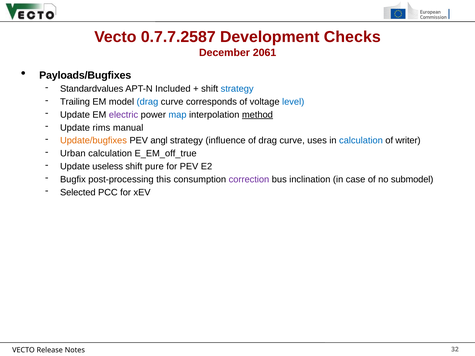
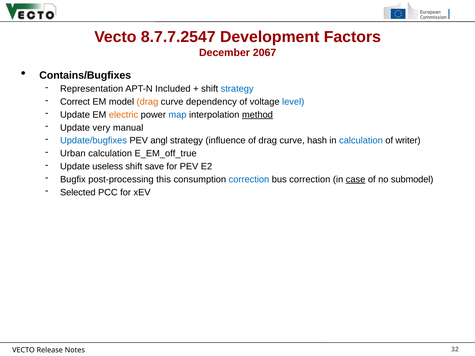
0.7.7.2587: 0.7.7.2587 -> 8.7.7.2547
Checks: Checks -> Factors
2061: 2061 -> 2067
Payloads/Bugfixes: Payloads/Bugfixes -> Contains/Bugfixes
Standardvalues: Standardvalues -> Representation
Trailing: Trailing -> Correct
drag at (147, 102) colour: blue -> orange
corresponds: corresponds -> dependency
electric colour: purple -> orange
rims: rims -> very
Update/bugfixes colour: orange -> blue
uses: uses -> hash
pure: pure -> save
correction at (249, 180) colour: purple -> blue
bus inclination: inclination -> correction
case underline: none -> present
